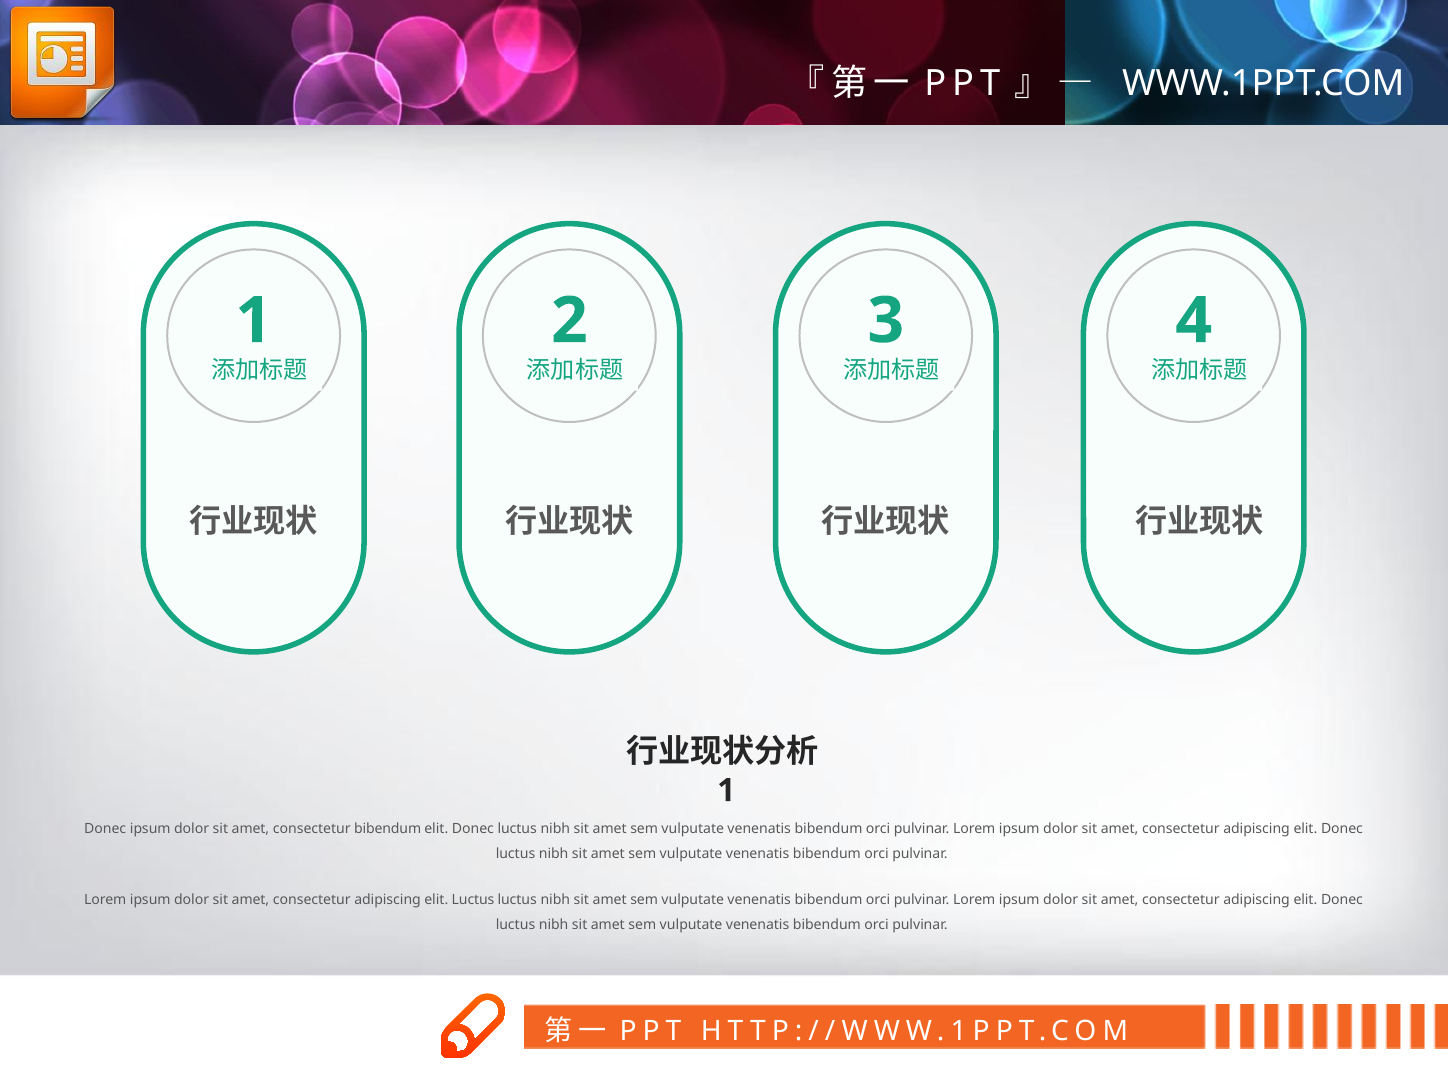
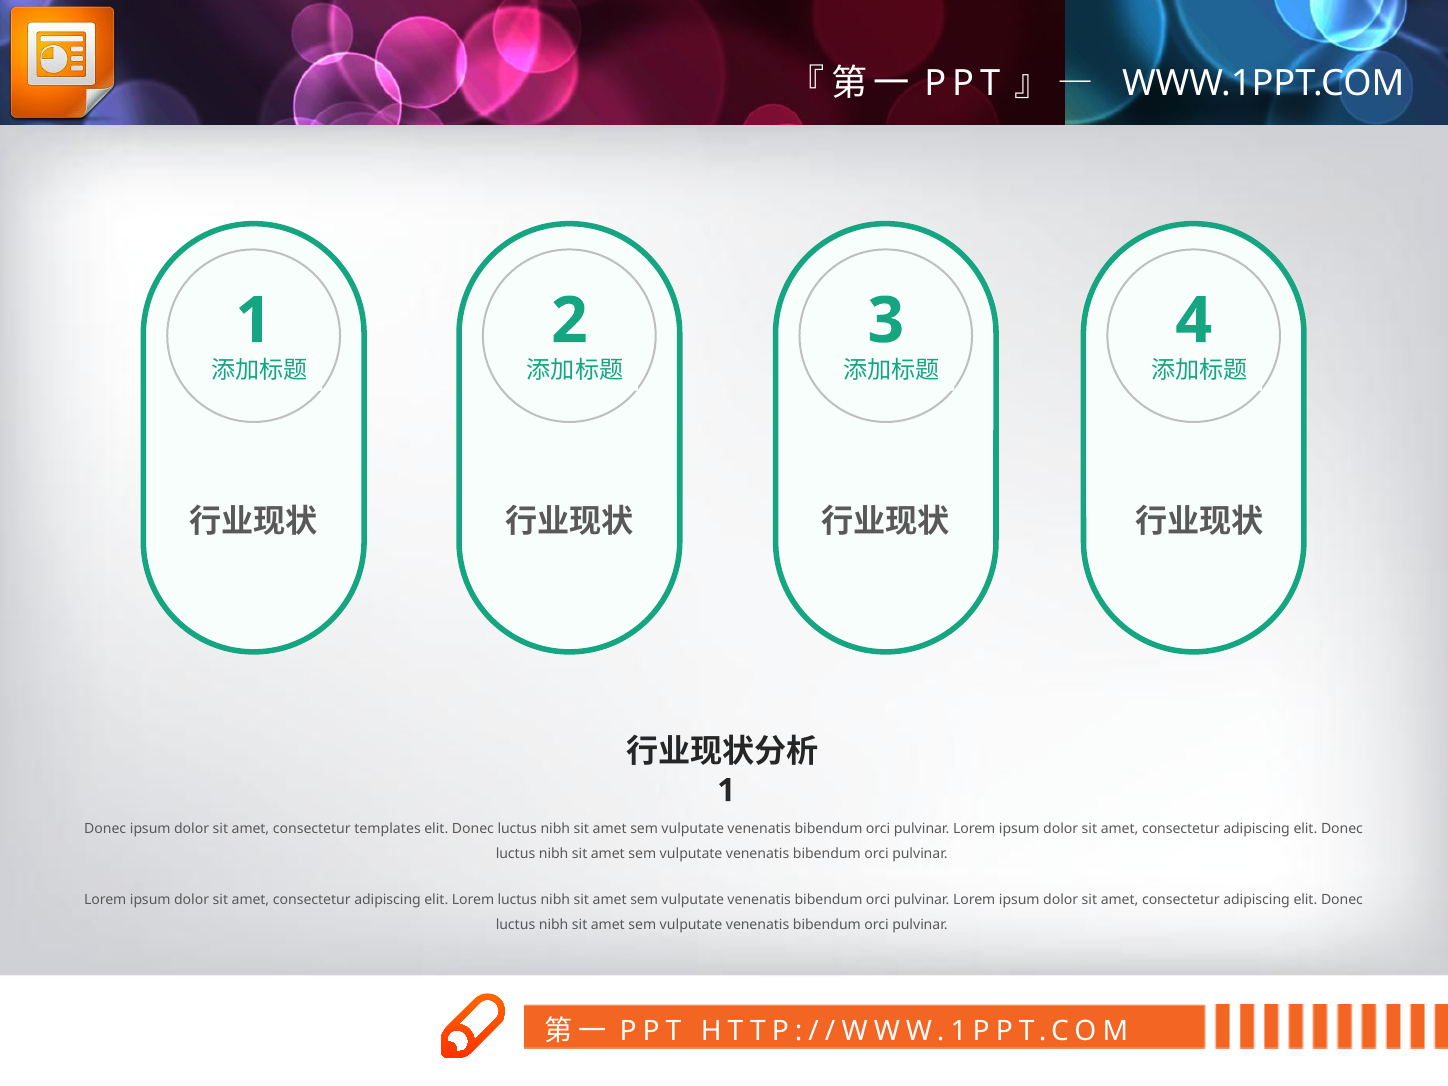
consectetur bibendum: bibendum -> templates
elit Luctus: Luctus -> Lorem
